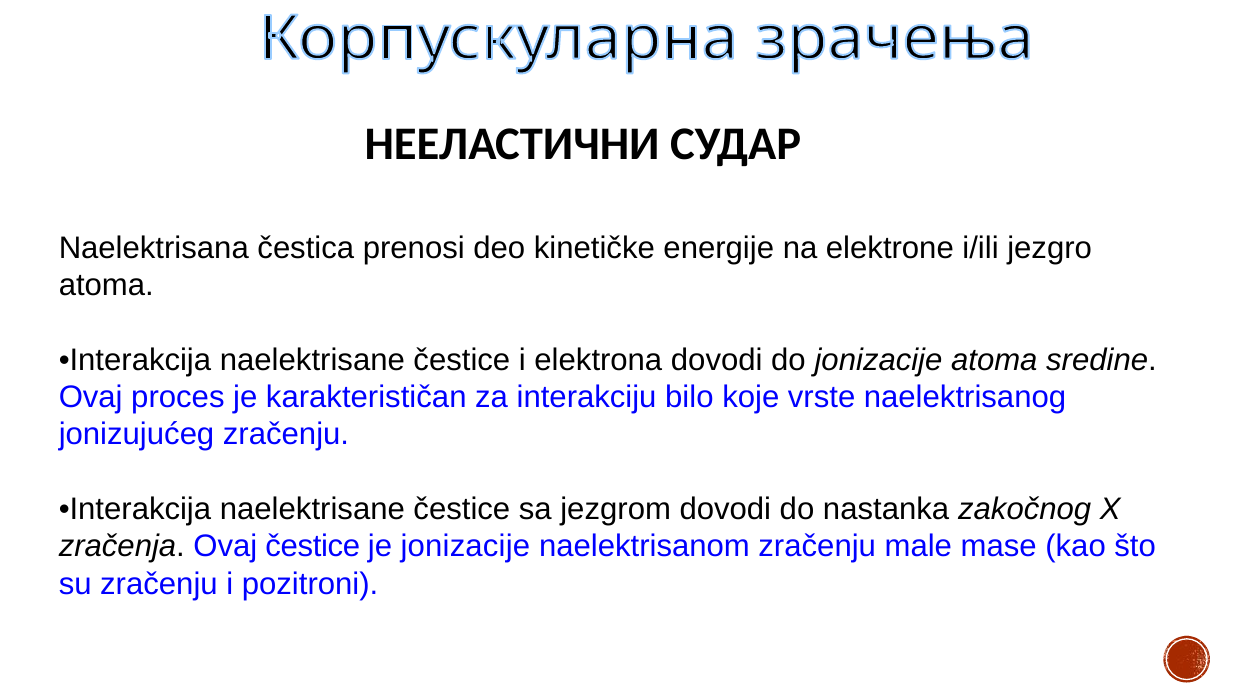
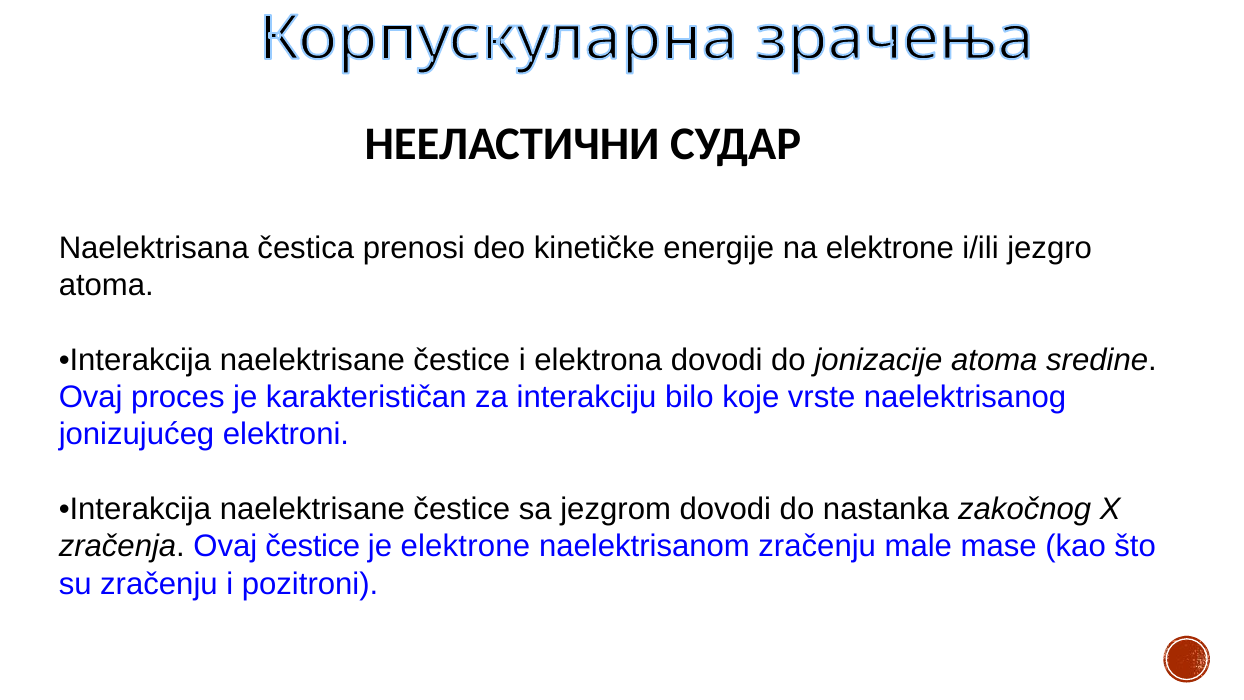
jonizujućeg zračenju: zračenju -> elektroni
je jonizacije: jonizacije -> elektrone
